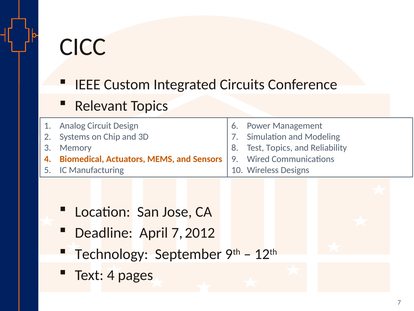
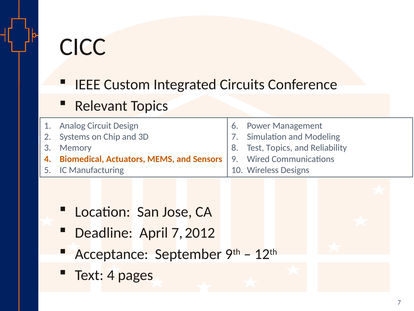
Technology: Technology -> Acceptance
